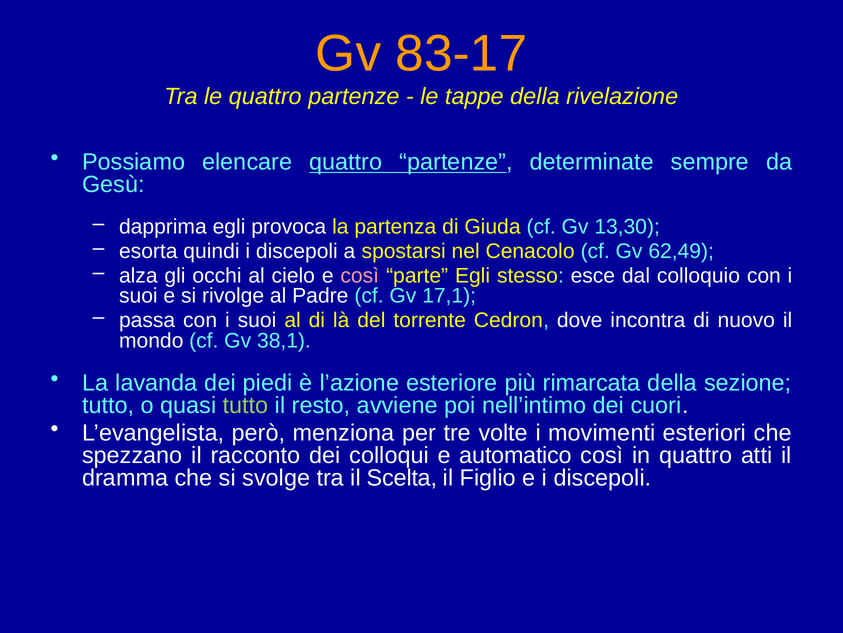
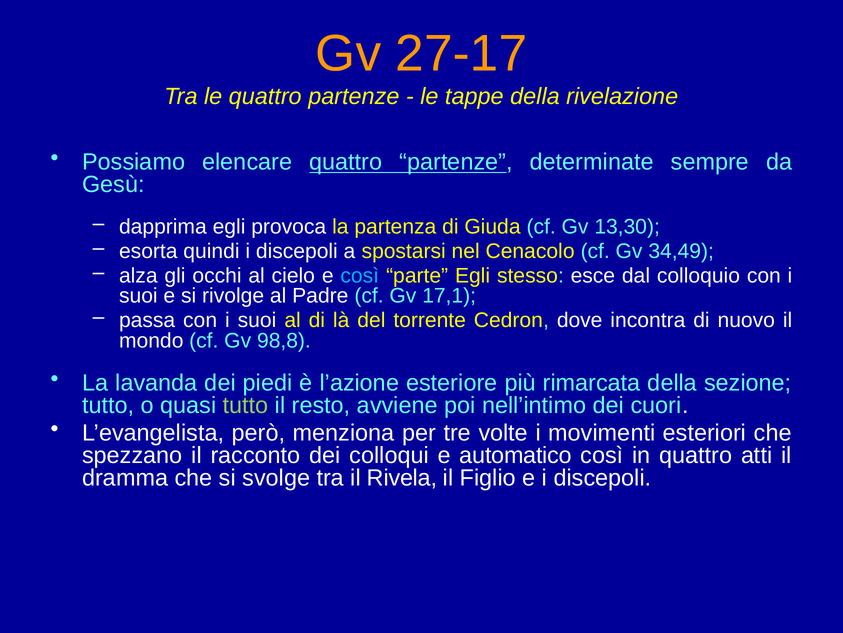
83-17: 83-17 -> 27-17
62,49: 62,49 -> 34,49
così at (360, 275) colour: pink -> light blue
38,1: 38,1 -> 98,8
Scelta: Scelta -> Rivela
